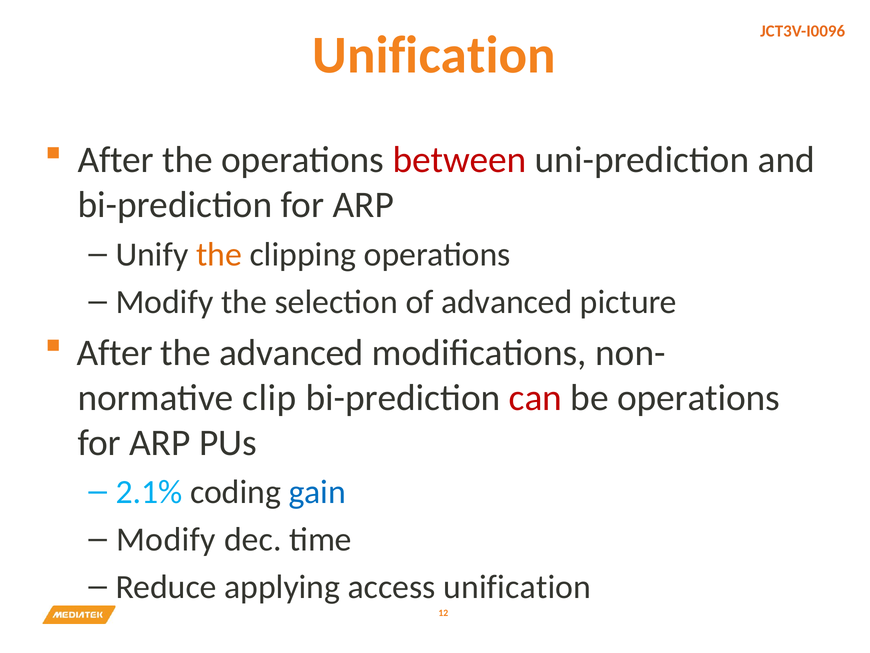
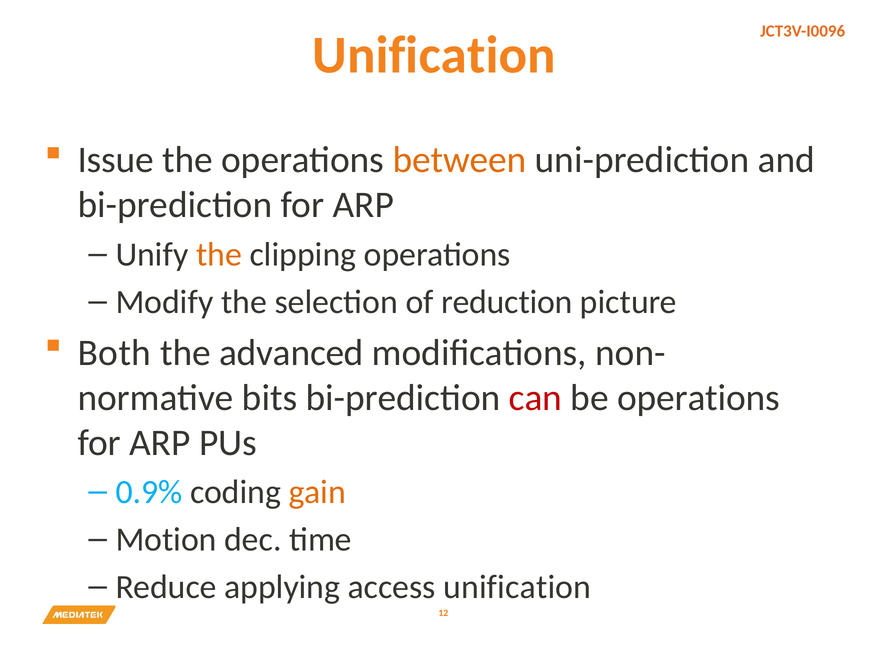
After at (116, 160): After -> Issue
between colour: red -> orange
of advanced: advanced -> reduction
After at (115, 352): After -> Both
clip: clip -> bits
2.1%: 2.1% -> 0.9%
gain colour: blue -> orange
Modify at (166, 539): Modify -> Motion
